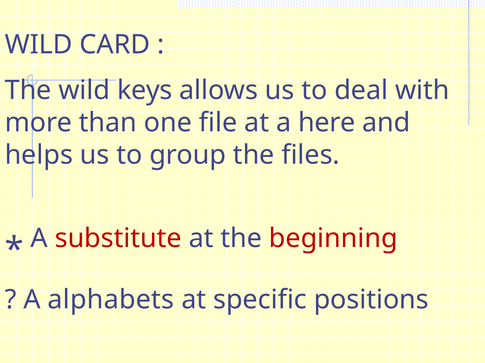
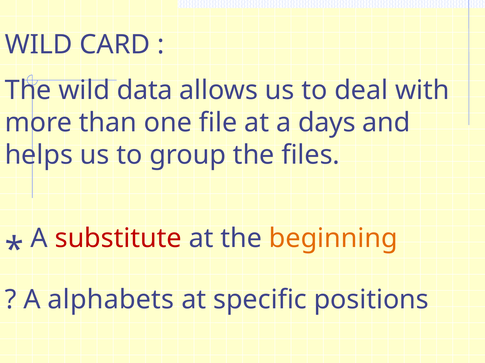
keys: keys -> data
here: here -> days
beginning colour: red -> orange
